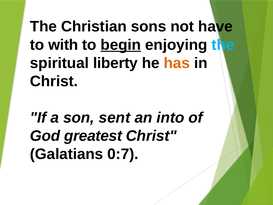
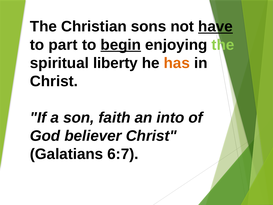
have underline: none -> present
with: with -> part
the at (223, 45) colour: light blue -> light green
sent: sent -> faith
greatest: greatest -> believer
0:7: 0:7 -> 6:7
